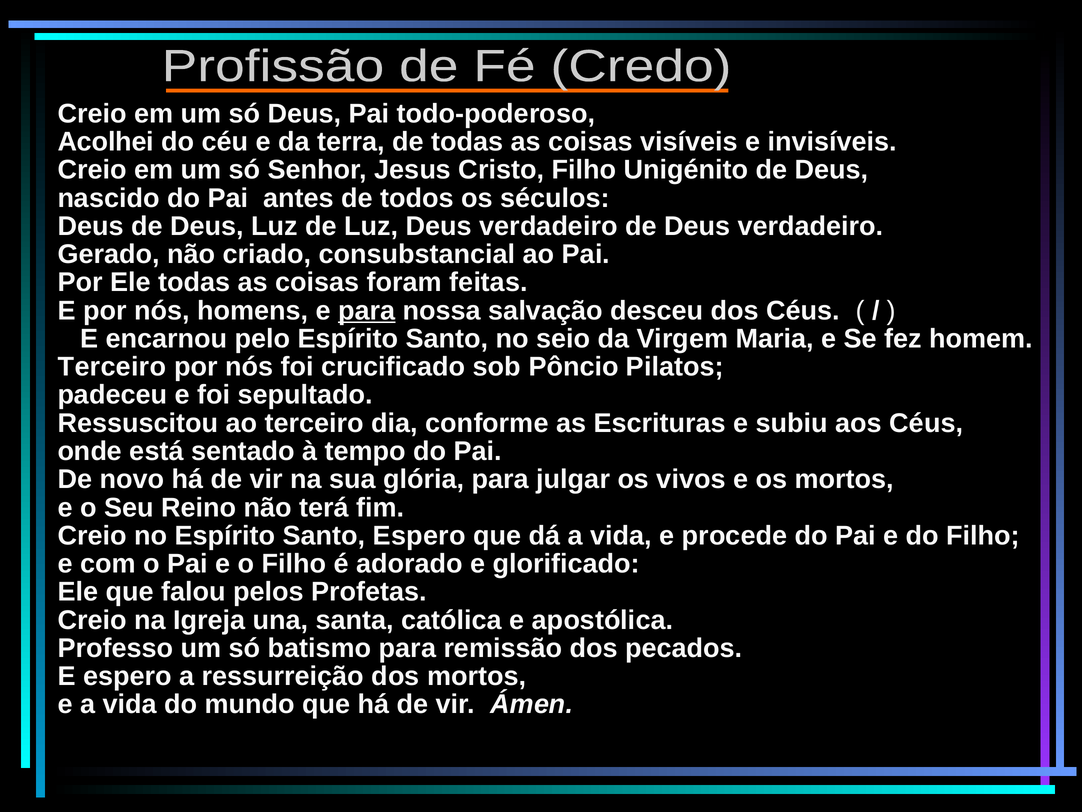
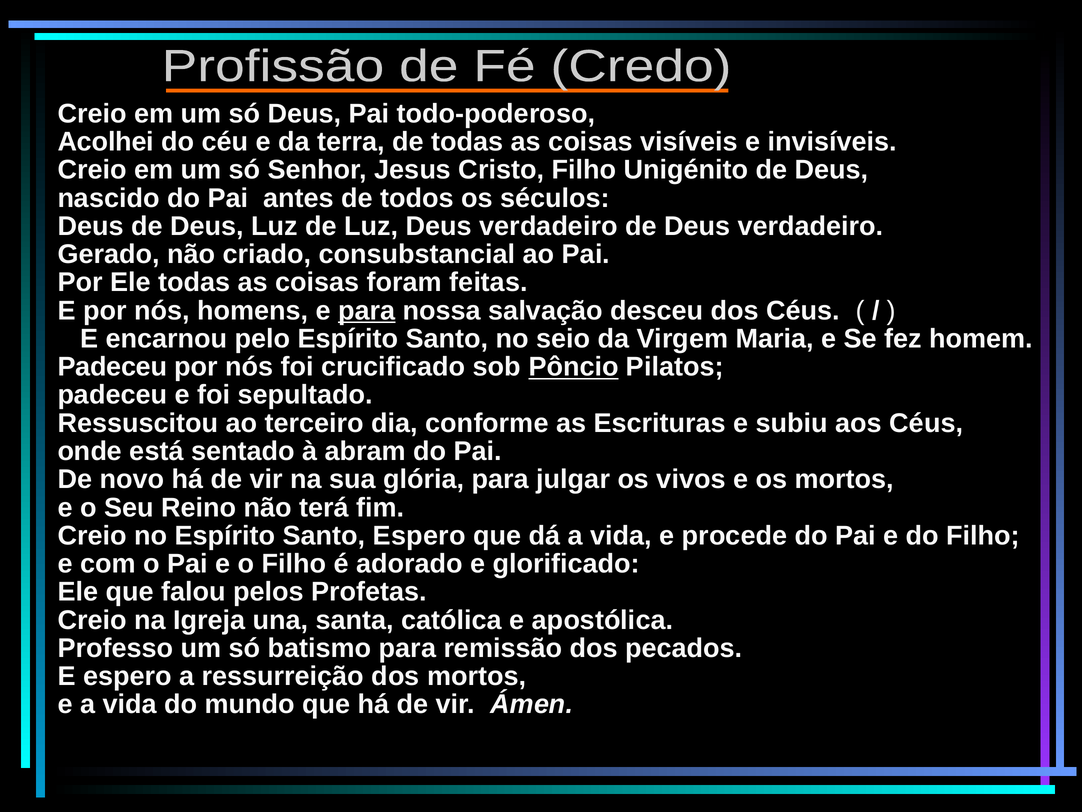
Terceiro at (112, 367): Terceiro -> Padeceu
Pôncio underline: none -> present
tempo: tempo -> abram
